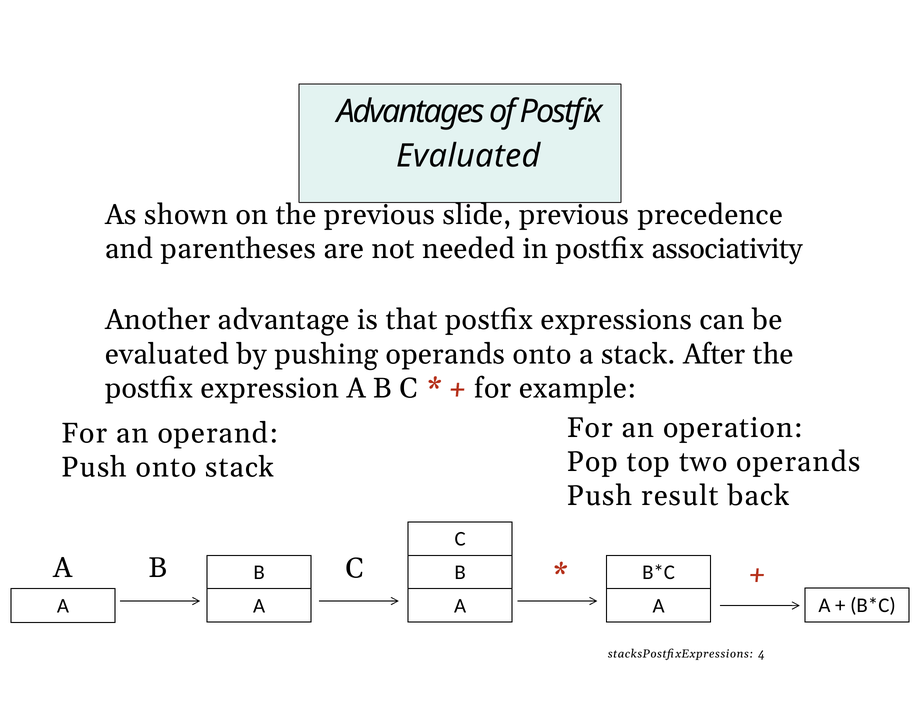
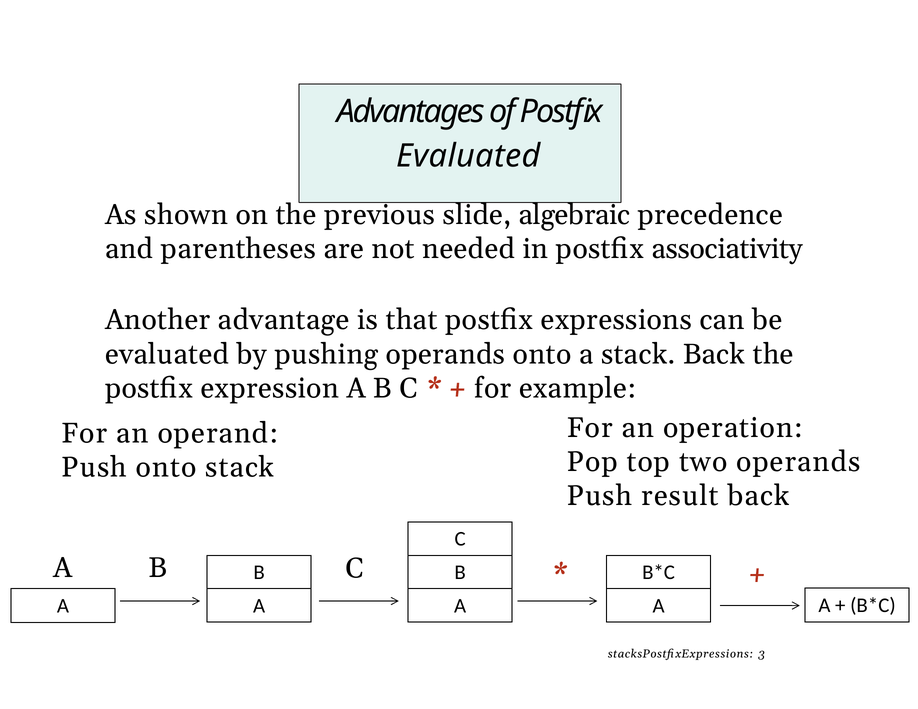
slide previous: previous -> algebraic
stack After: After -> Back
4: 4 -> 3
